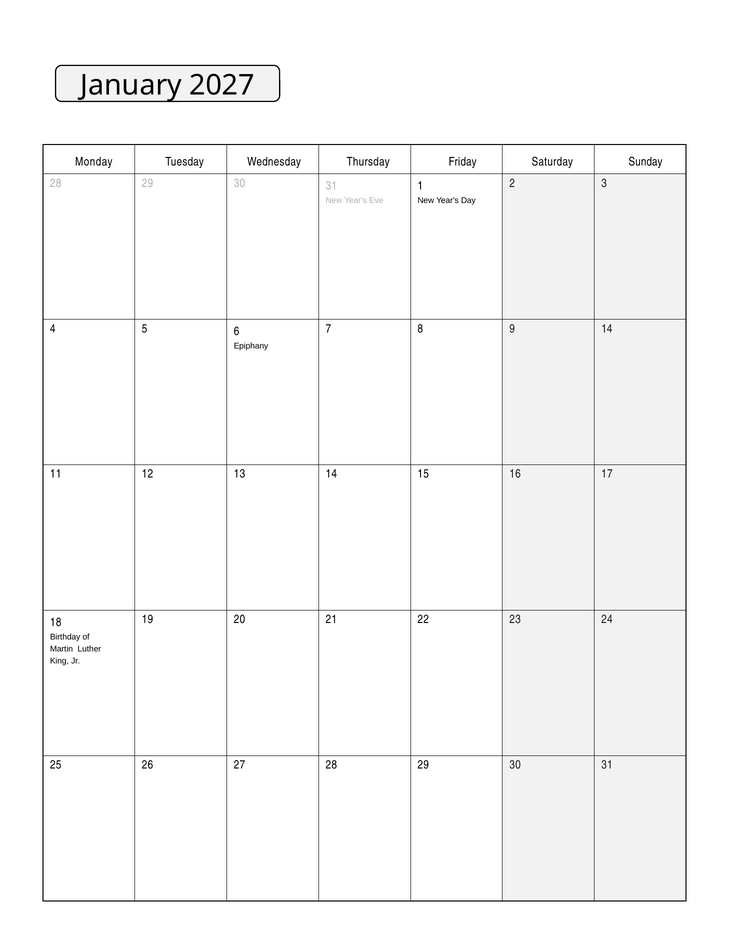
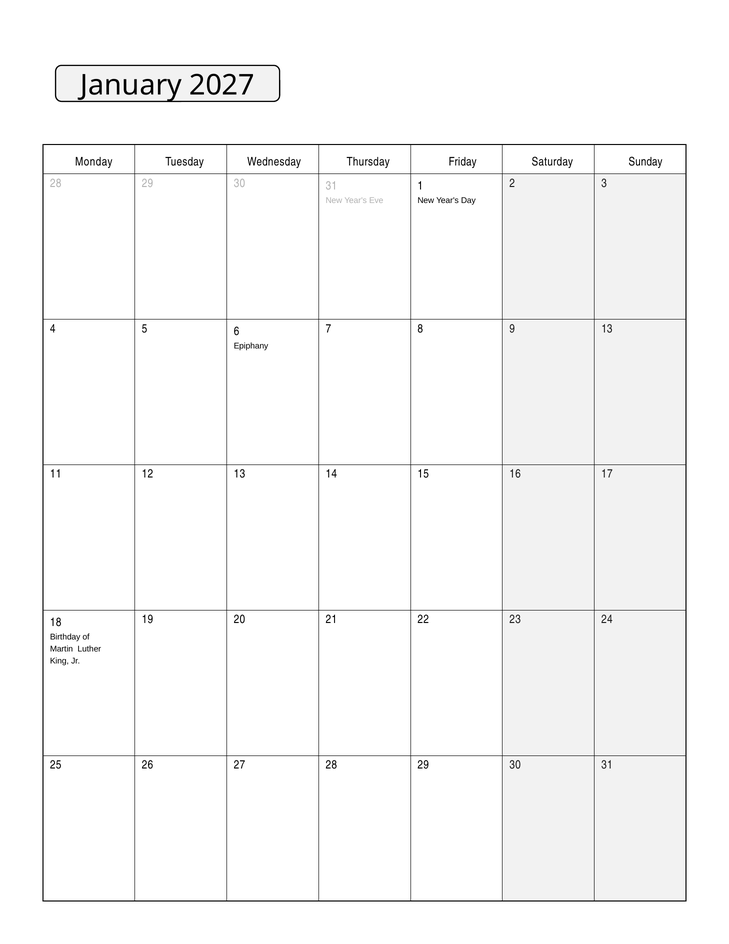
9 14: 14 -> 13
